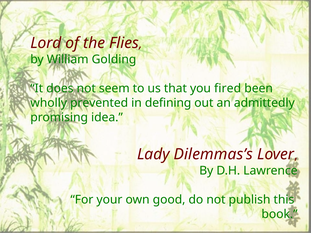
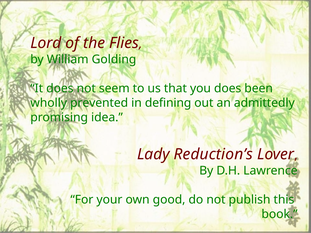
you fired: fired -> does
Dilemmas’s: Dilemmas’s -> Reduction’s
